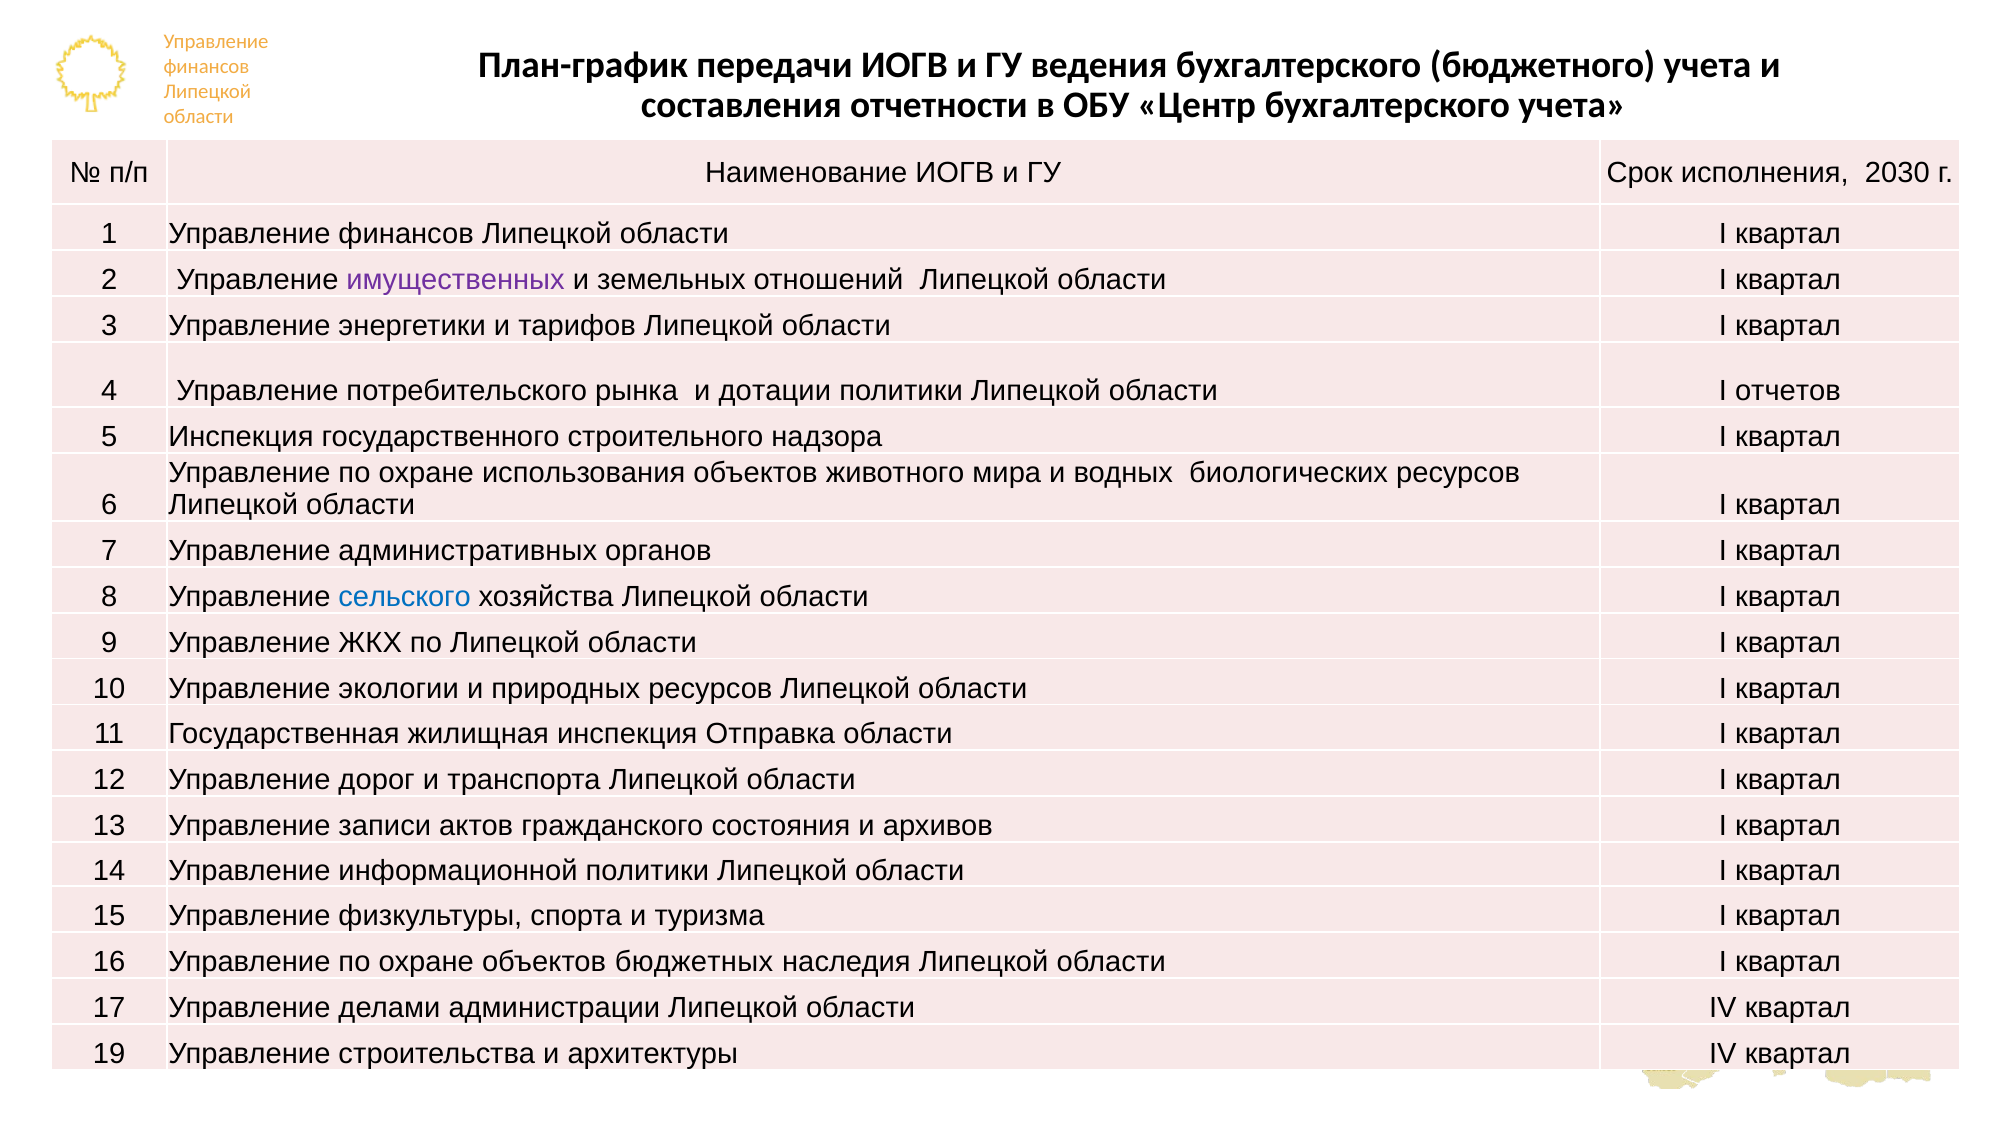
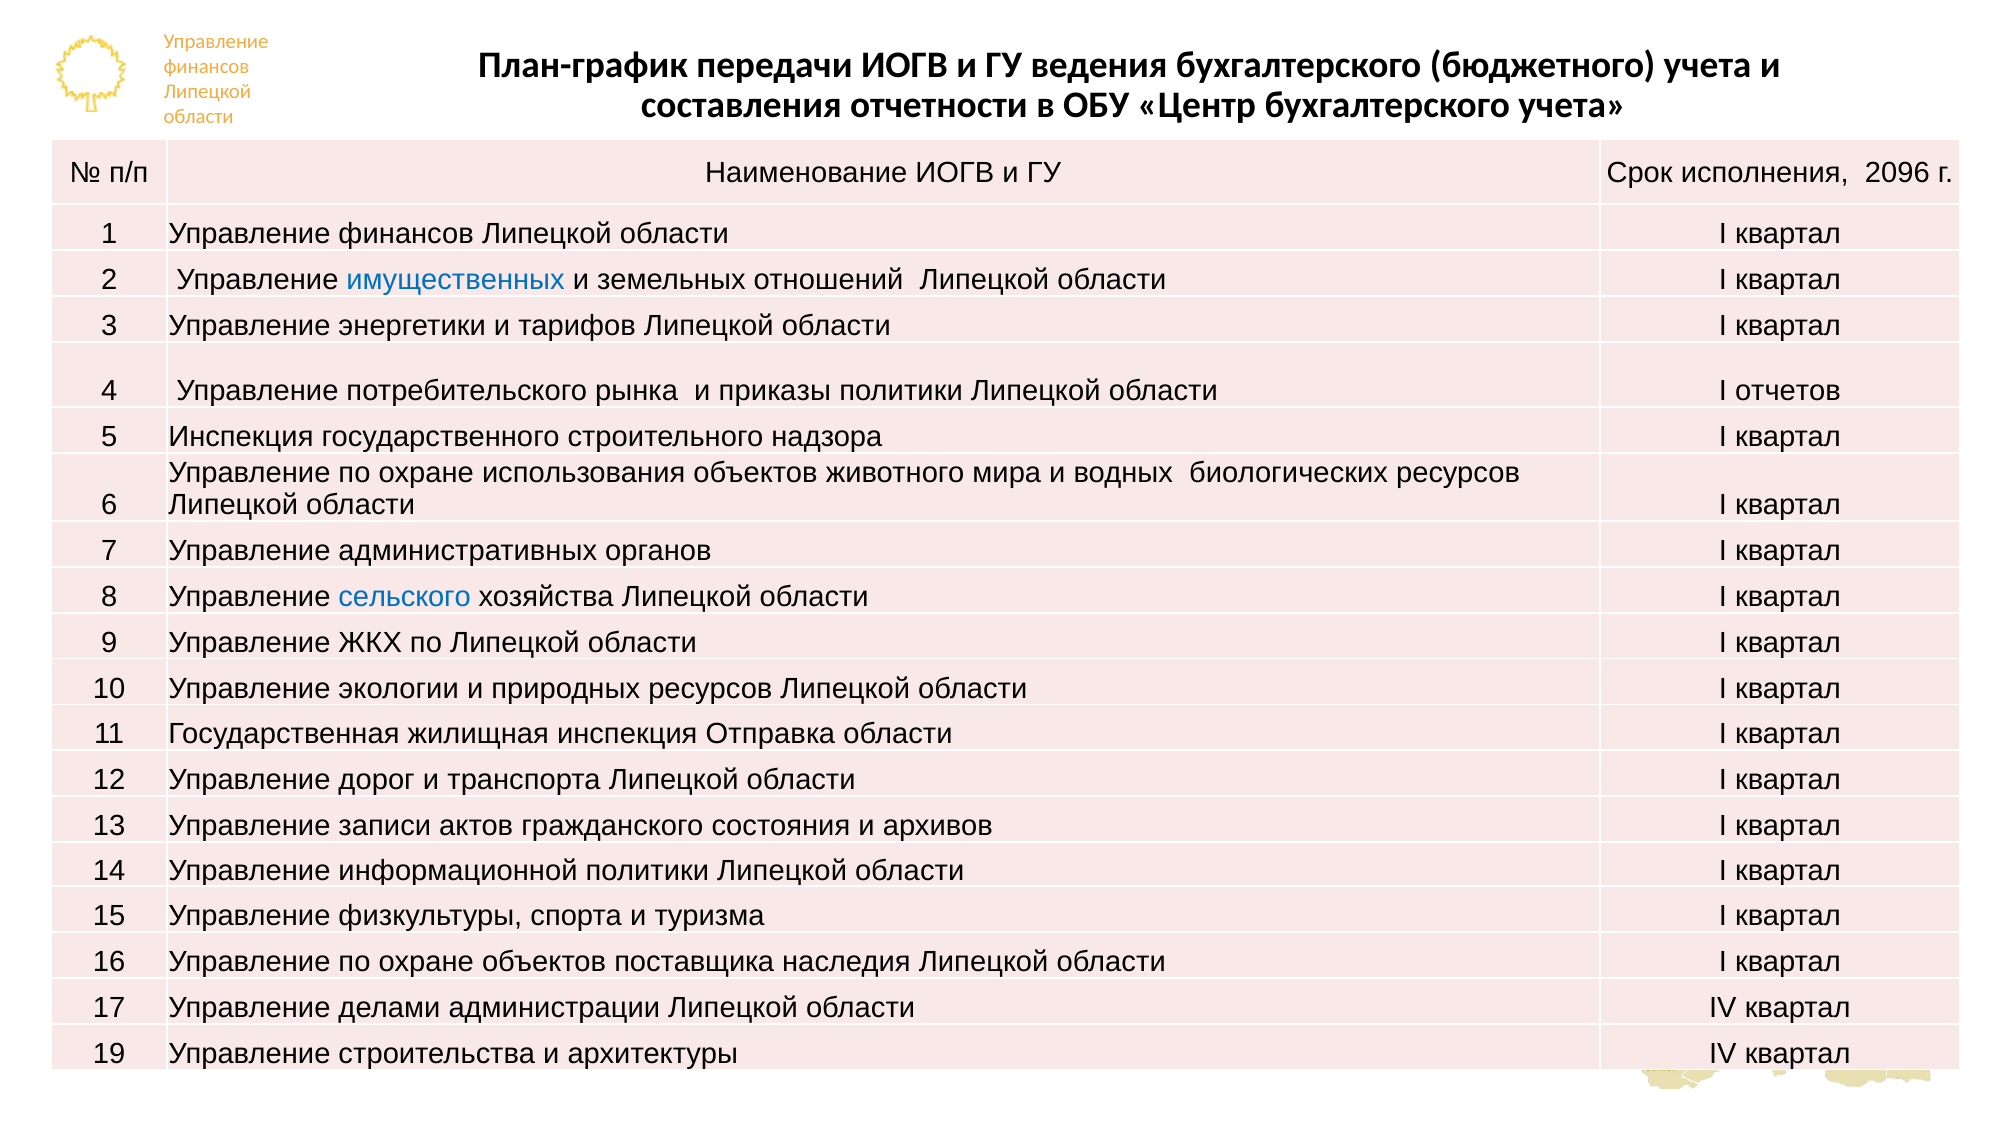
2030: 2030 -> 2096
имущественных colour: purple -> blue
дотации: дотации -> приказы
бюджетных: бюджетных -> поставщика
